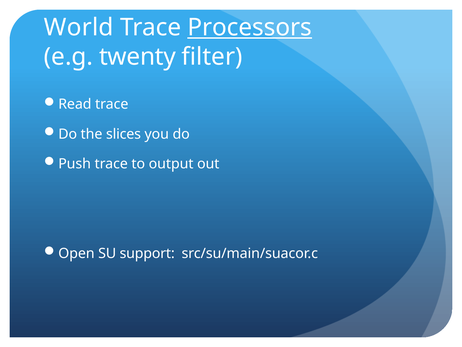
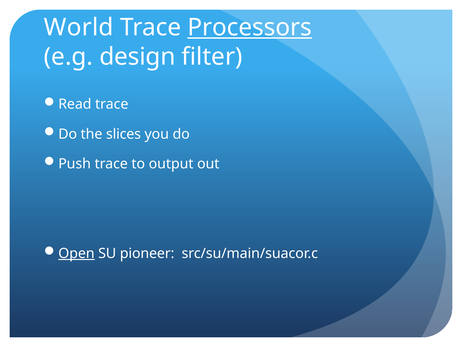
twenty: twenty -> design
Open underline: none -> present
support: support -> pioneer
